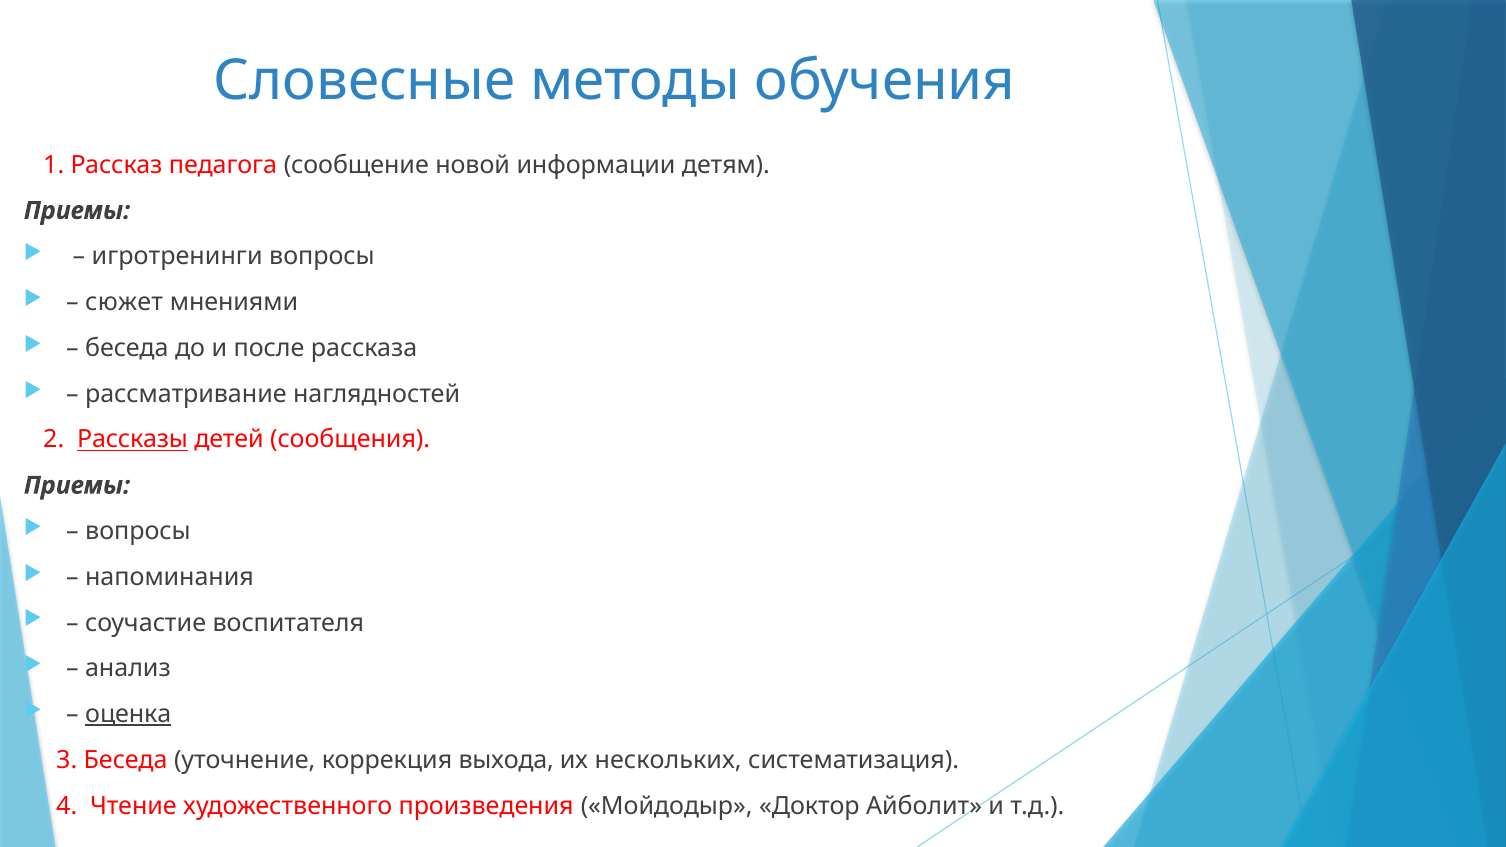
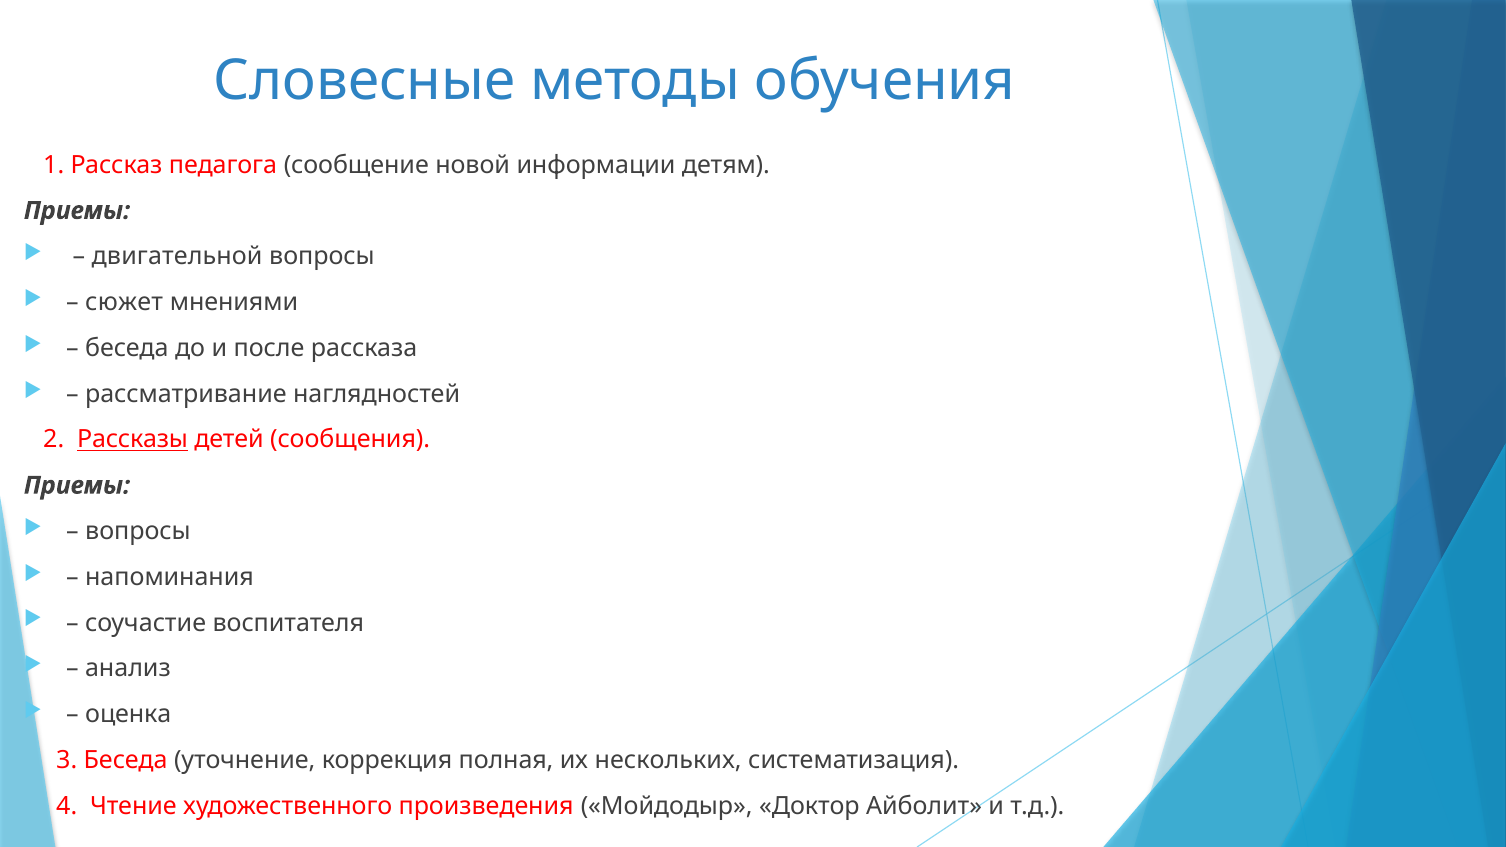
игротренинги: игротренинги -> двигательной
оценка underline: present -> none
выхода: выхода -> полная
